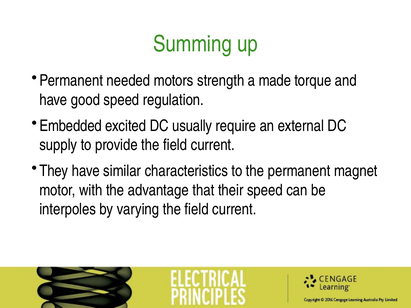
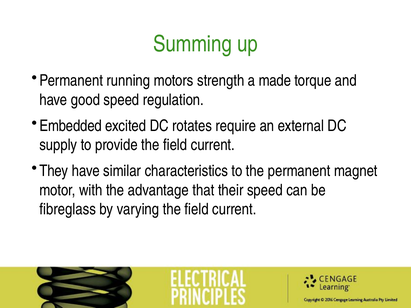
needed: needed -> running
usually: usually -> rotates
interpoles: interpoles -> fibreglass
